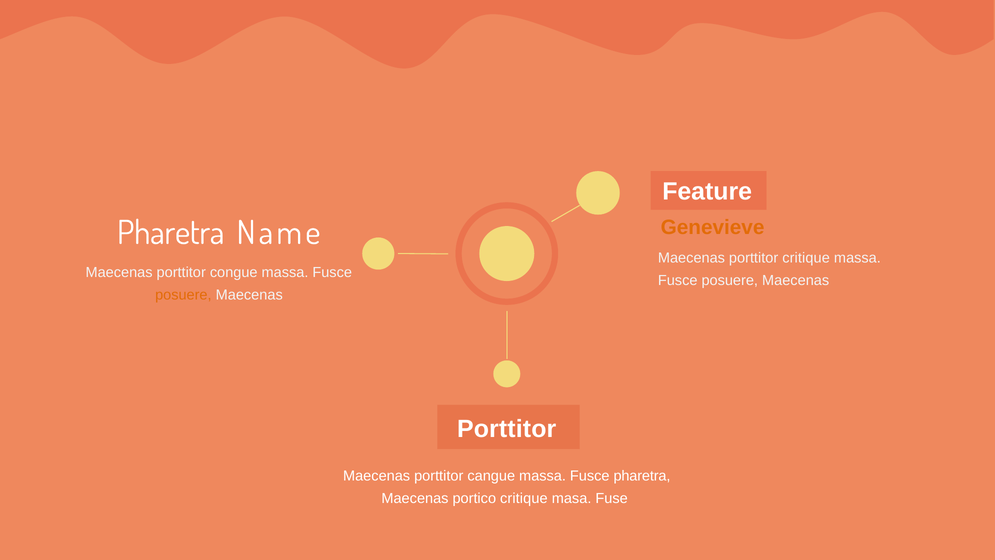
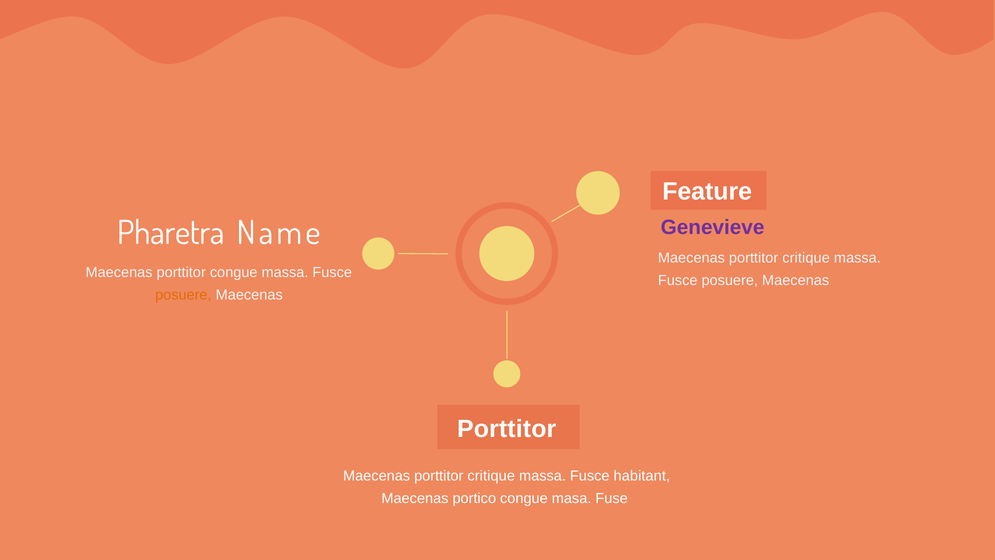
Genevieve colour: orange -> purple
cangue at (491, 476): cangue -> critique
Fusce pharetra: pharetra -> habitant
portico critique: critique -> congue
